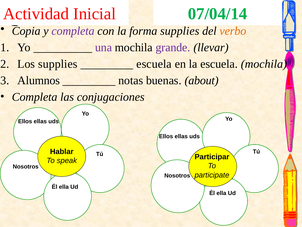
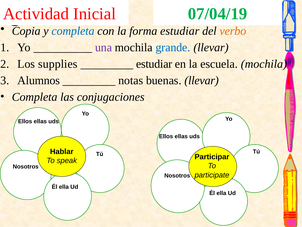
07/04/14: 07/04/14 -> 07/04/19
completa at (73, 31) colour: purple -> blue
forma supplies: supplies -> estudiar
grande colour: purple -> blue
escuela at (154, 64): escuela -> estudiar
buenas about: about -> llevar
